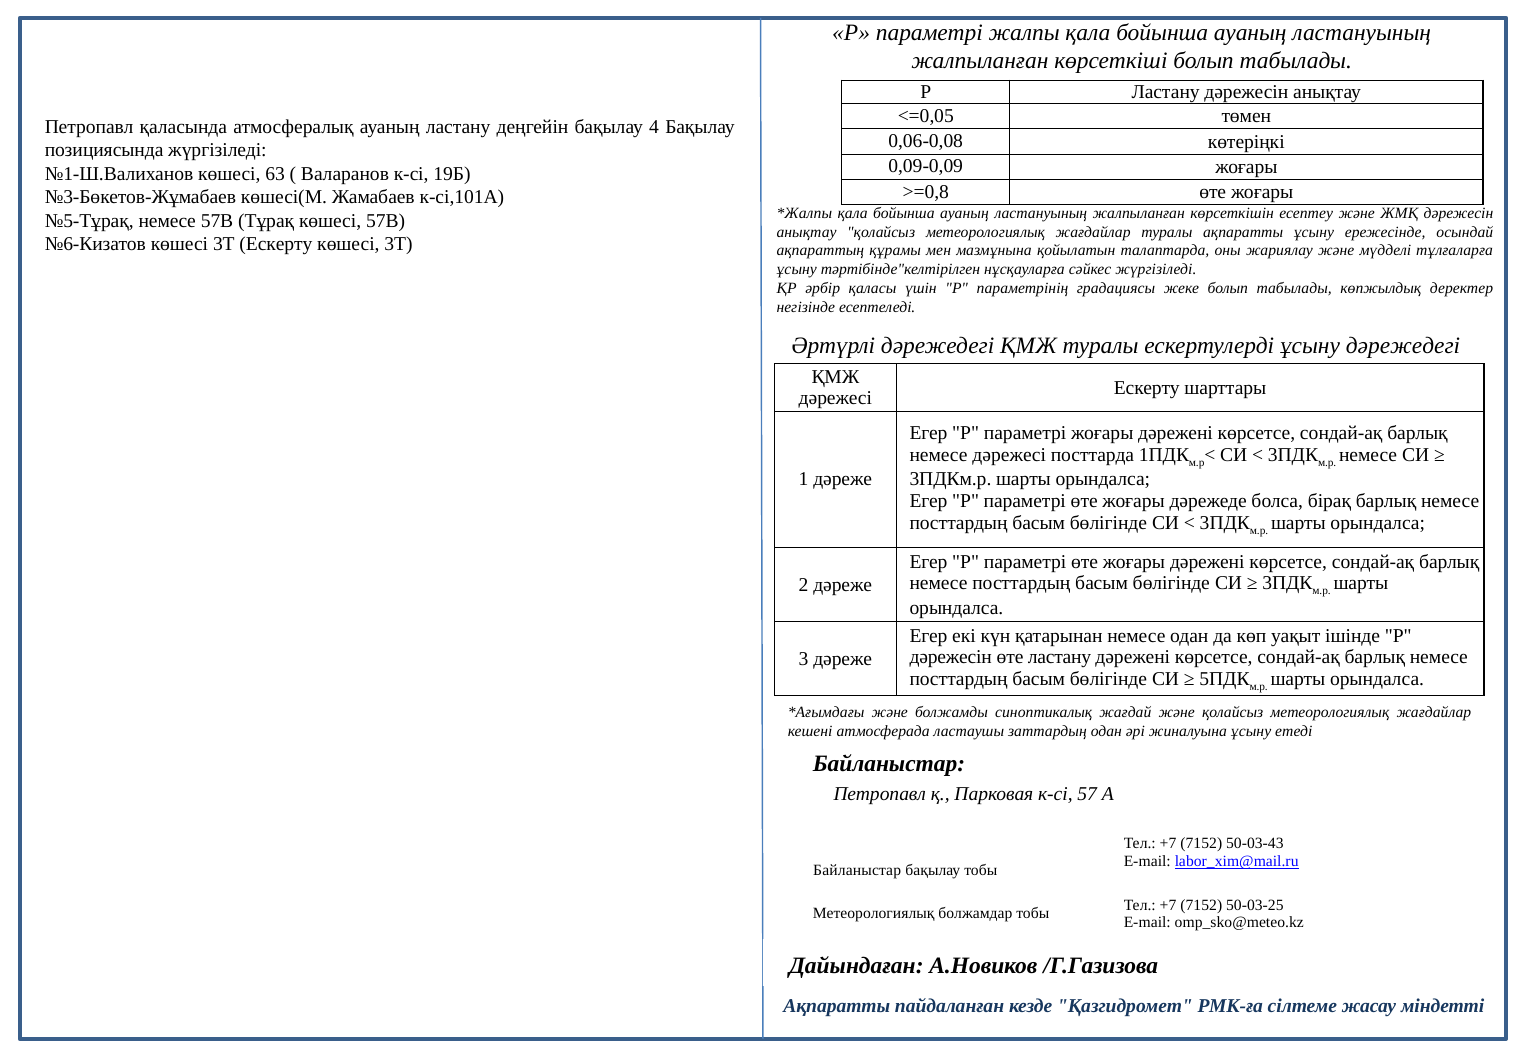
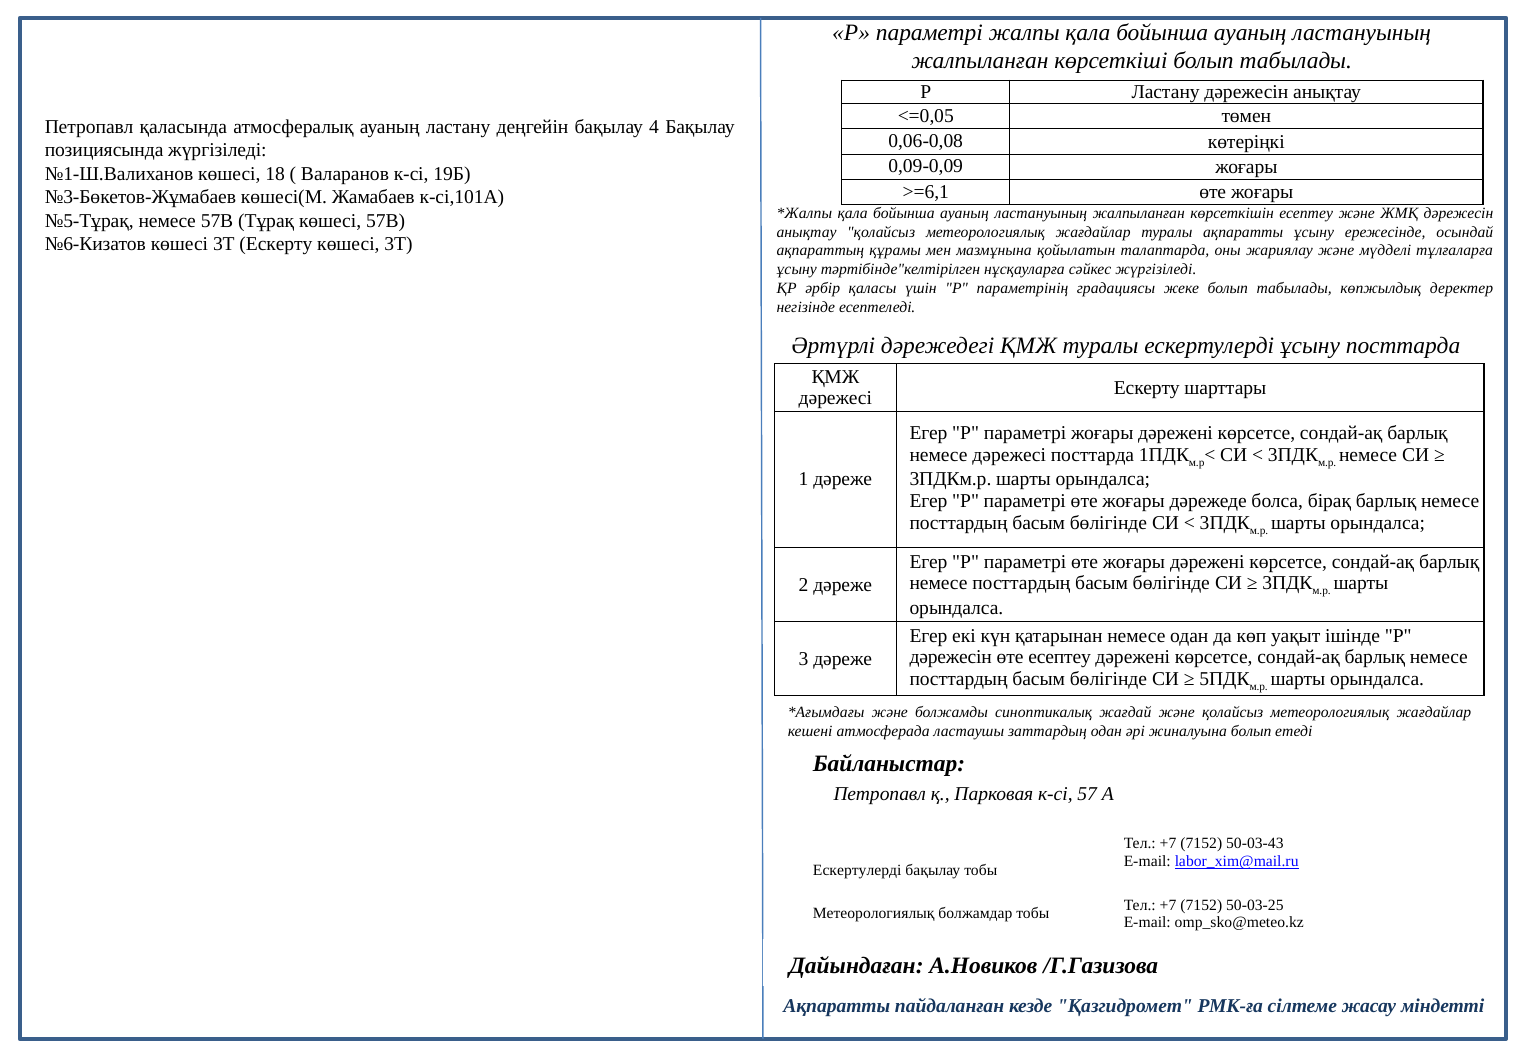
63: 63 -> 18
>=0,8: >=0,8 -> >=6,1
ұсыну дәрежедегі: дәрежедегі -> посттарда
өте ластану: ластану -> есептеу
жиналуына ұсыну: ұсыну -> болып
Байланыстар at (857, 869): Байланыстар -> Ескертулерді
